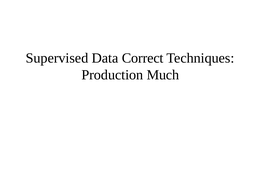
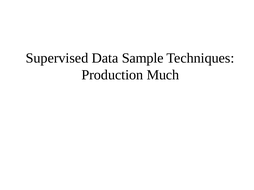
Correct: Correct -> Sample
